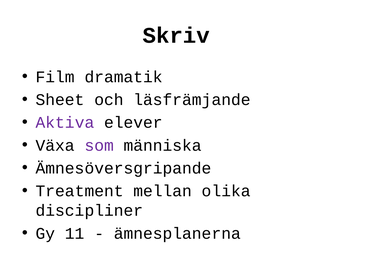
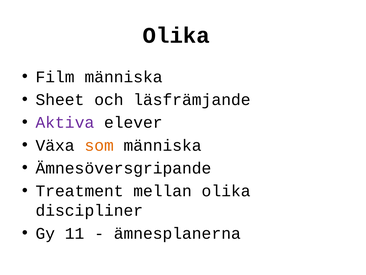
Skriv at (176, 35): Skriv -> Olika
Film dramatik: dramatik -> människa
som colour: purple -> orange
